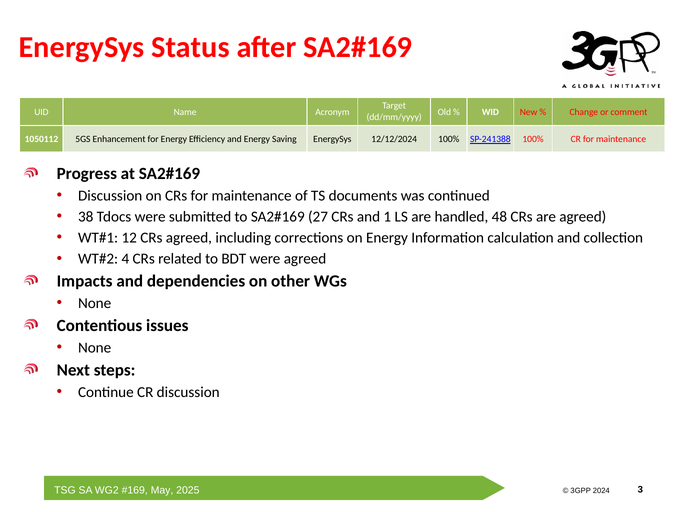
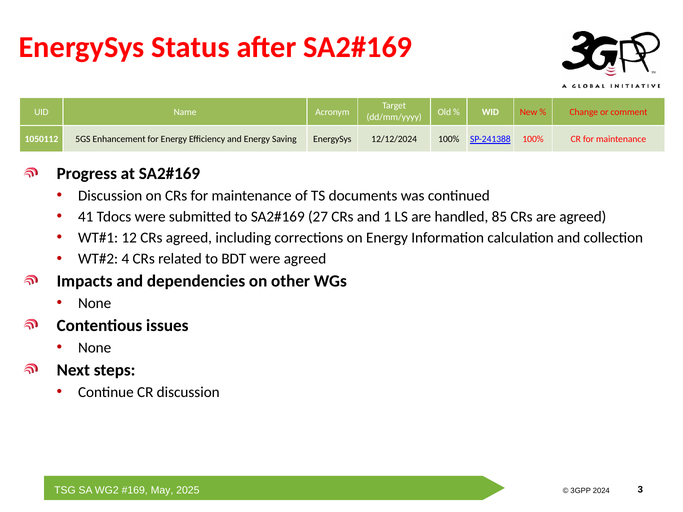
38: 38 -> 41
48: 48 -> 85
